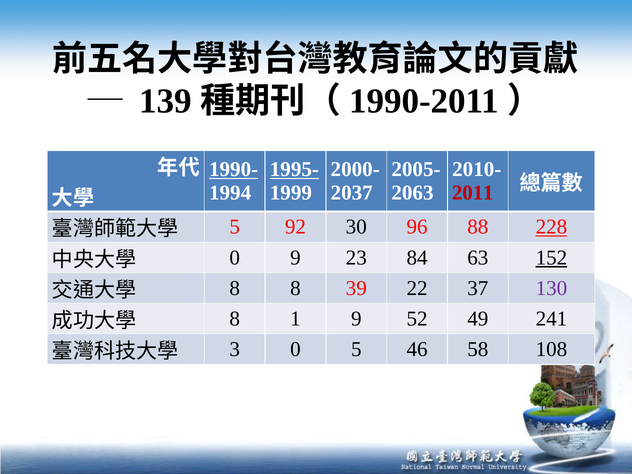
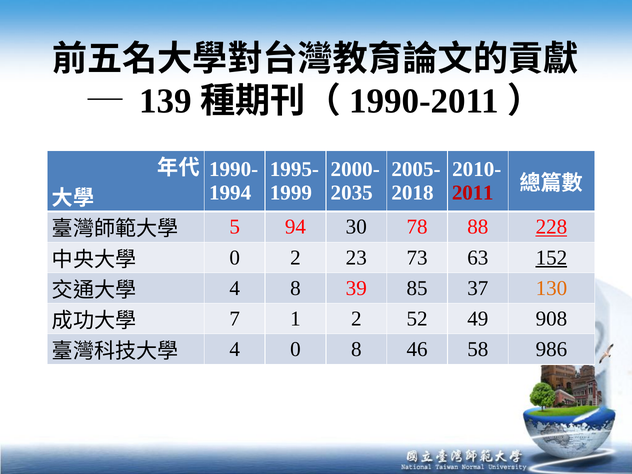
1990- underline: present -> none
1995- underline: present -> none
2037: 2037 -> 2035
2063: 2063 -> 2018
92: 92 -> 94
96: 96 -> 78
0 9: 9 -> 2
84: 84 -> 73
8 at (235, 288): 8 -> 4
22: 22 -> 85
130 colour: purple -> orange
8 at (235, 319): 8 -> 7
1 9: 9 -> 2
241: 241 -> 908
3 at (235, 349): 3 -> 4
0 5: 5 -> 8
108: 108 -> 986
